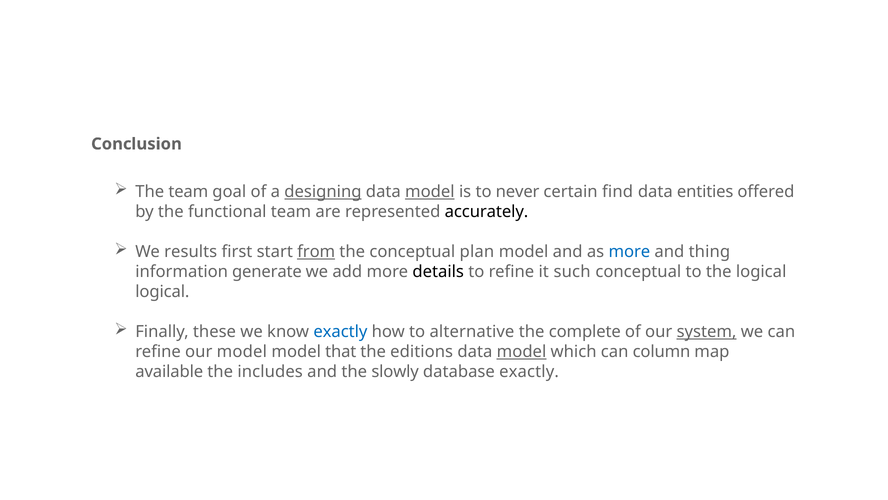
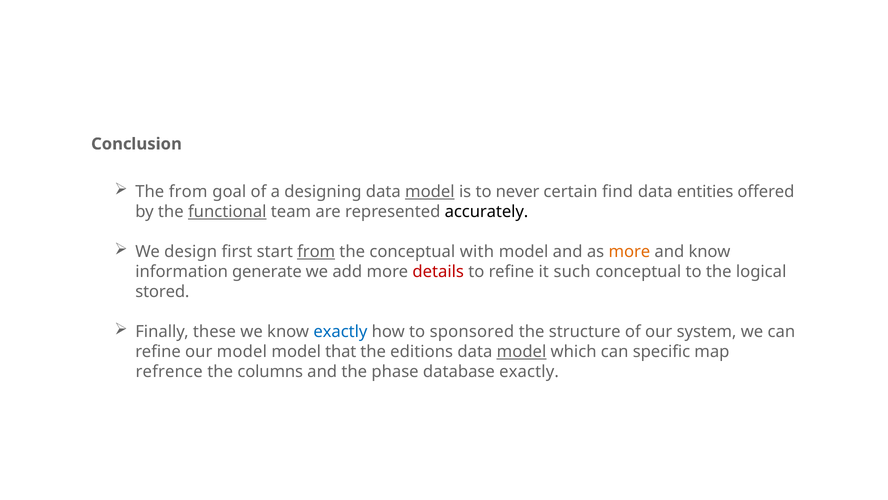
The team: team -> from
designing underline: present -> none
functional underline: none -> present
results: results -> design
plan: plan -> with
more at (629, 251) colour: blue -> orange
and thing: thing -> know
details colour: black -> red
logical at (162, 291): logical -> stored
alternative: alternative -> sponsored
complete: complete -> structure
system underline: present -> none
column: column -> specific
available: available -> refrence
includes: includes -> columns
slowly: slowly -> phase
